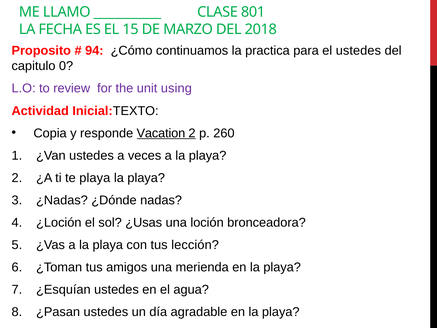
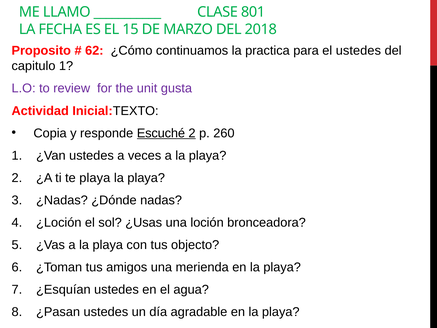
94: 94 -> 62
capitulo 0: 0 -> 1
using: using -> gusta
Vacation: Vacation -> Escuché
lección: lección -> objecto
